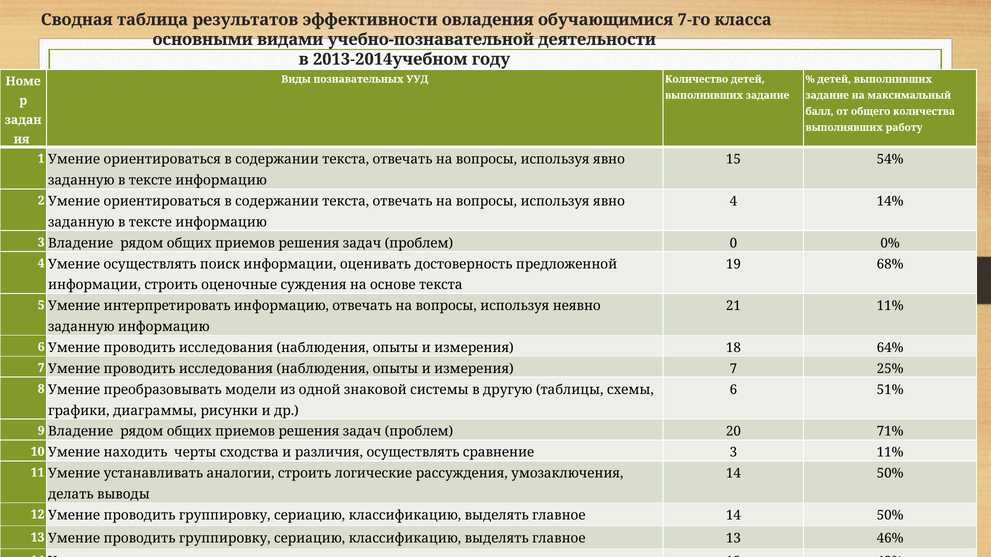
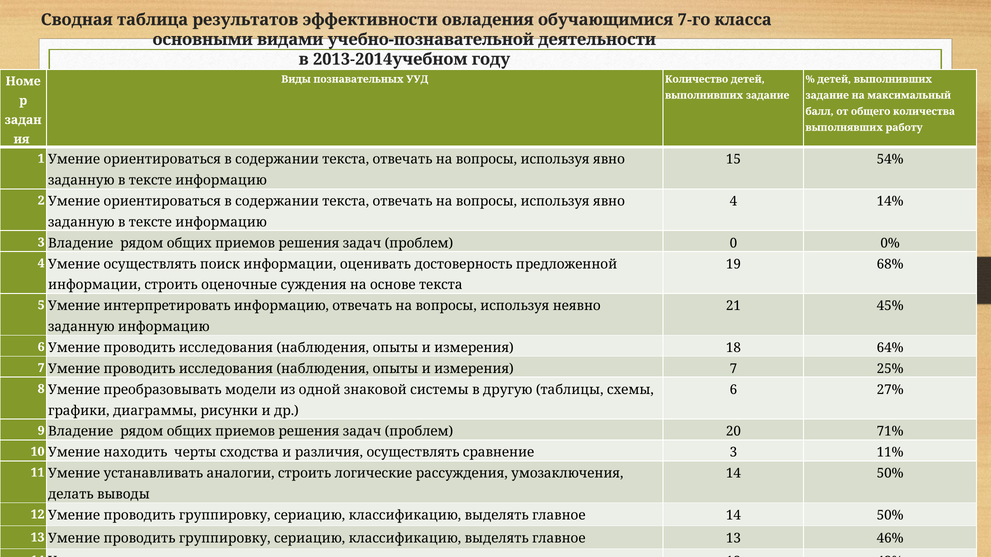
21 11%: 11% -> 45%
51%: 51% -> 27%
